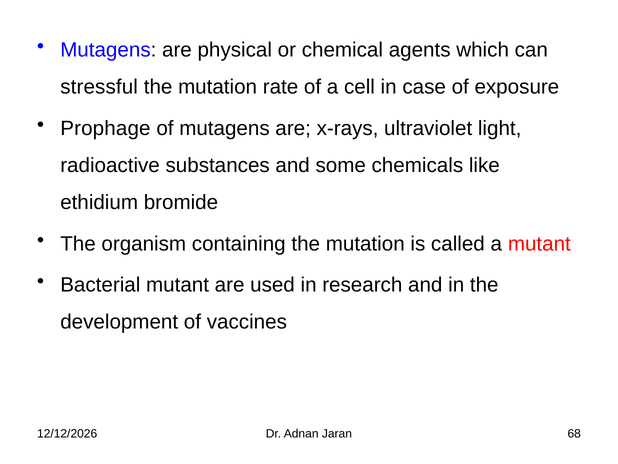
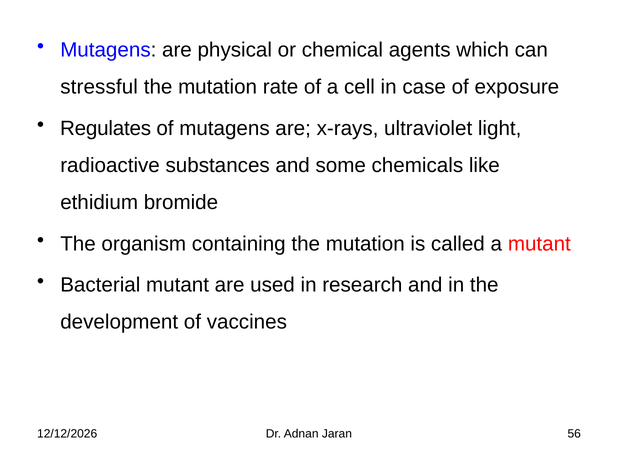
Prophage: Prophage -> Regulates
68: 68 -> 56
